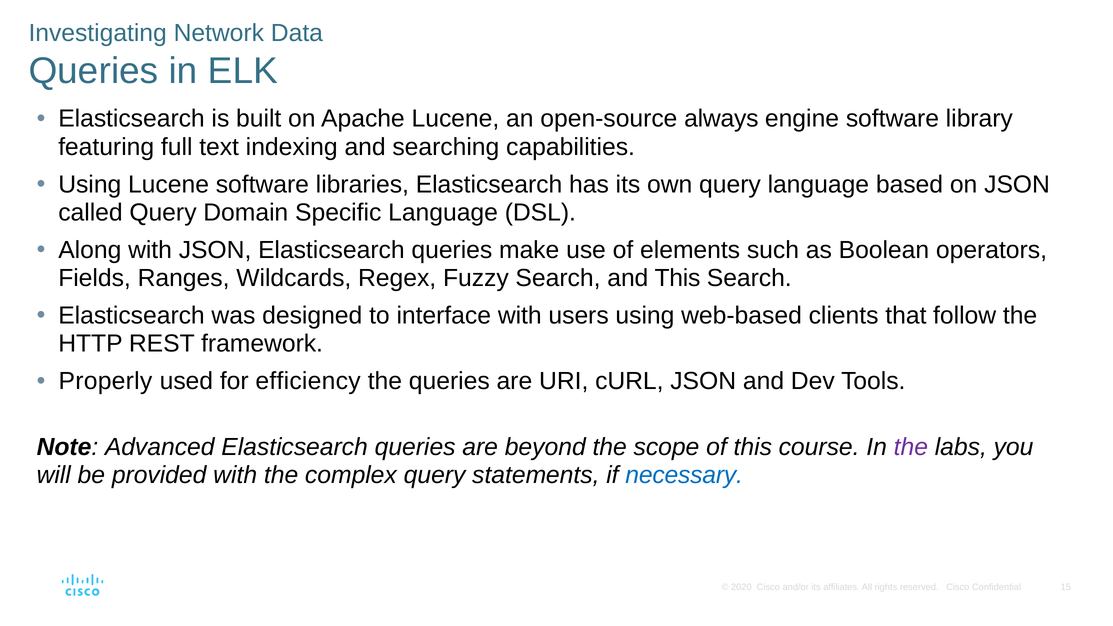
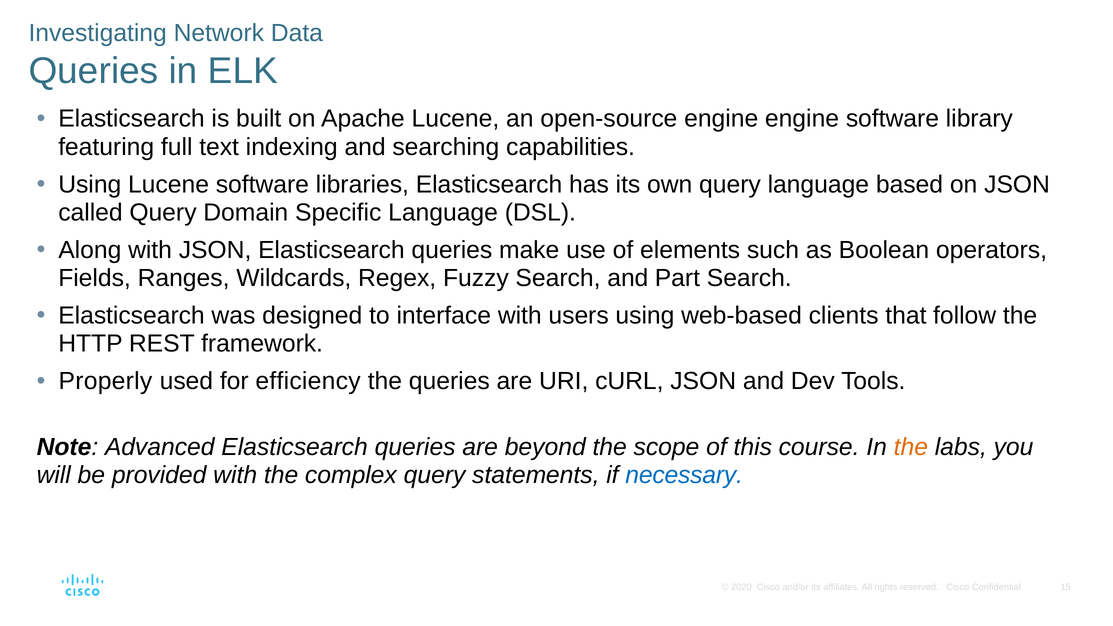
open-source always: always -> engine
and This: This -> Part
the at (911, 447) colour: purple -> orange
